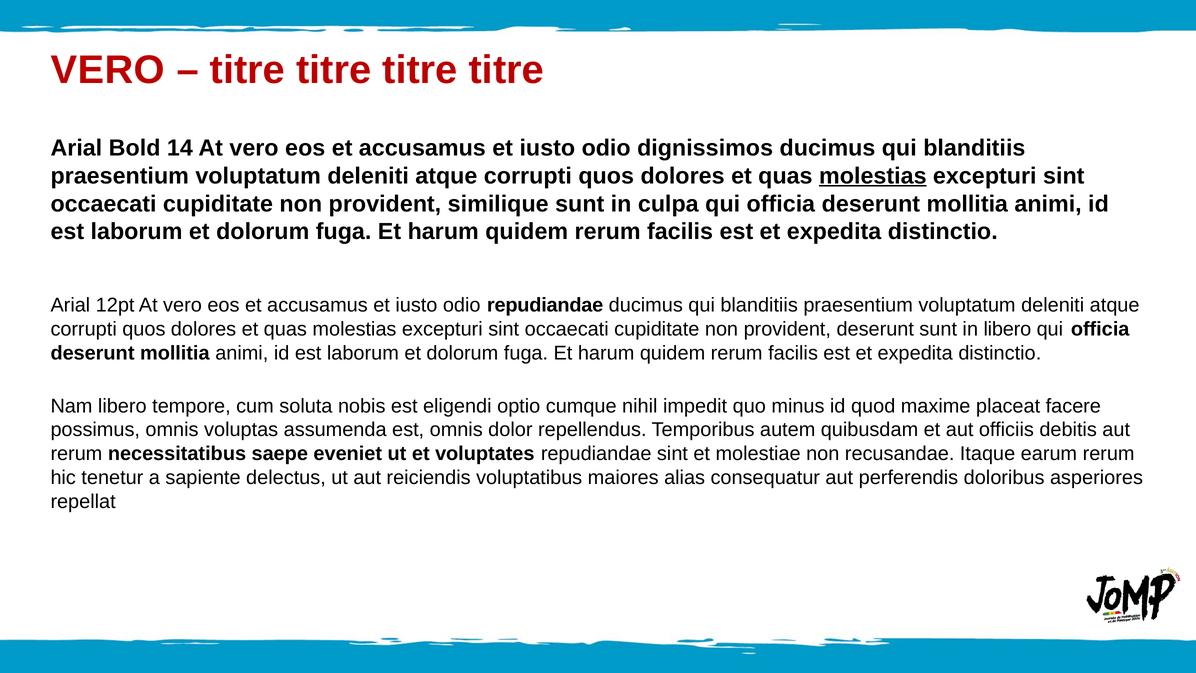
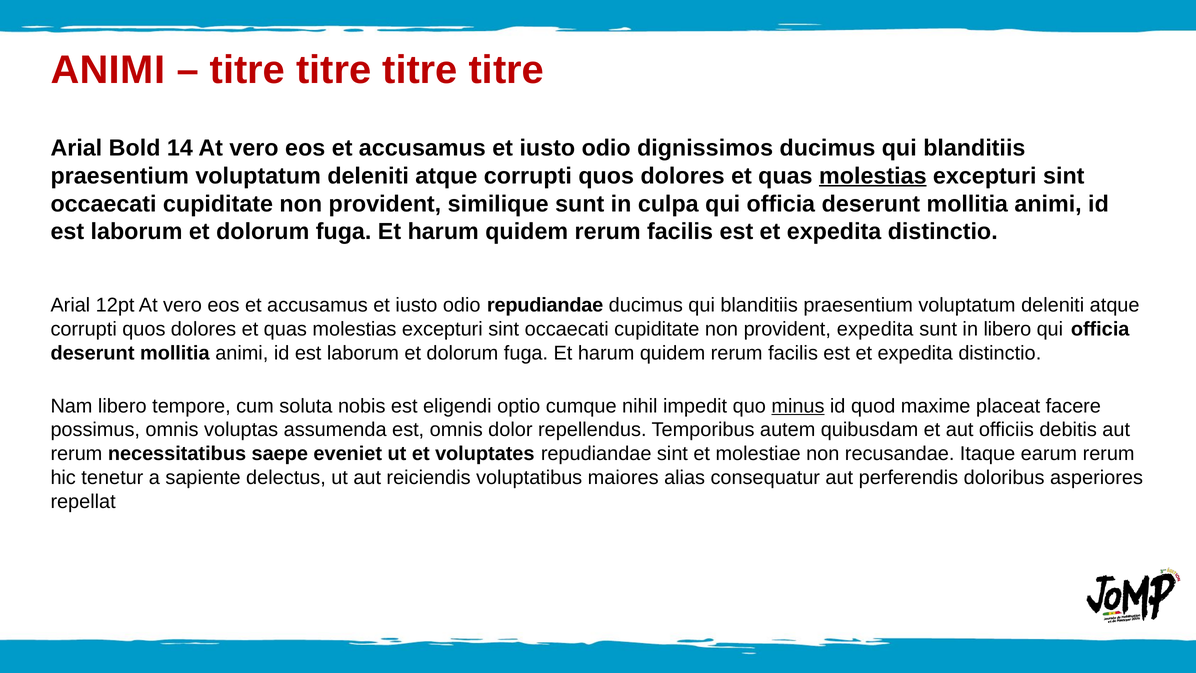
VERO at (108, 70): VERO -> ANIMI
provident deserunt: deserunt -> expedita
minus underline: none -> present
